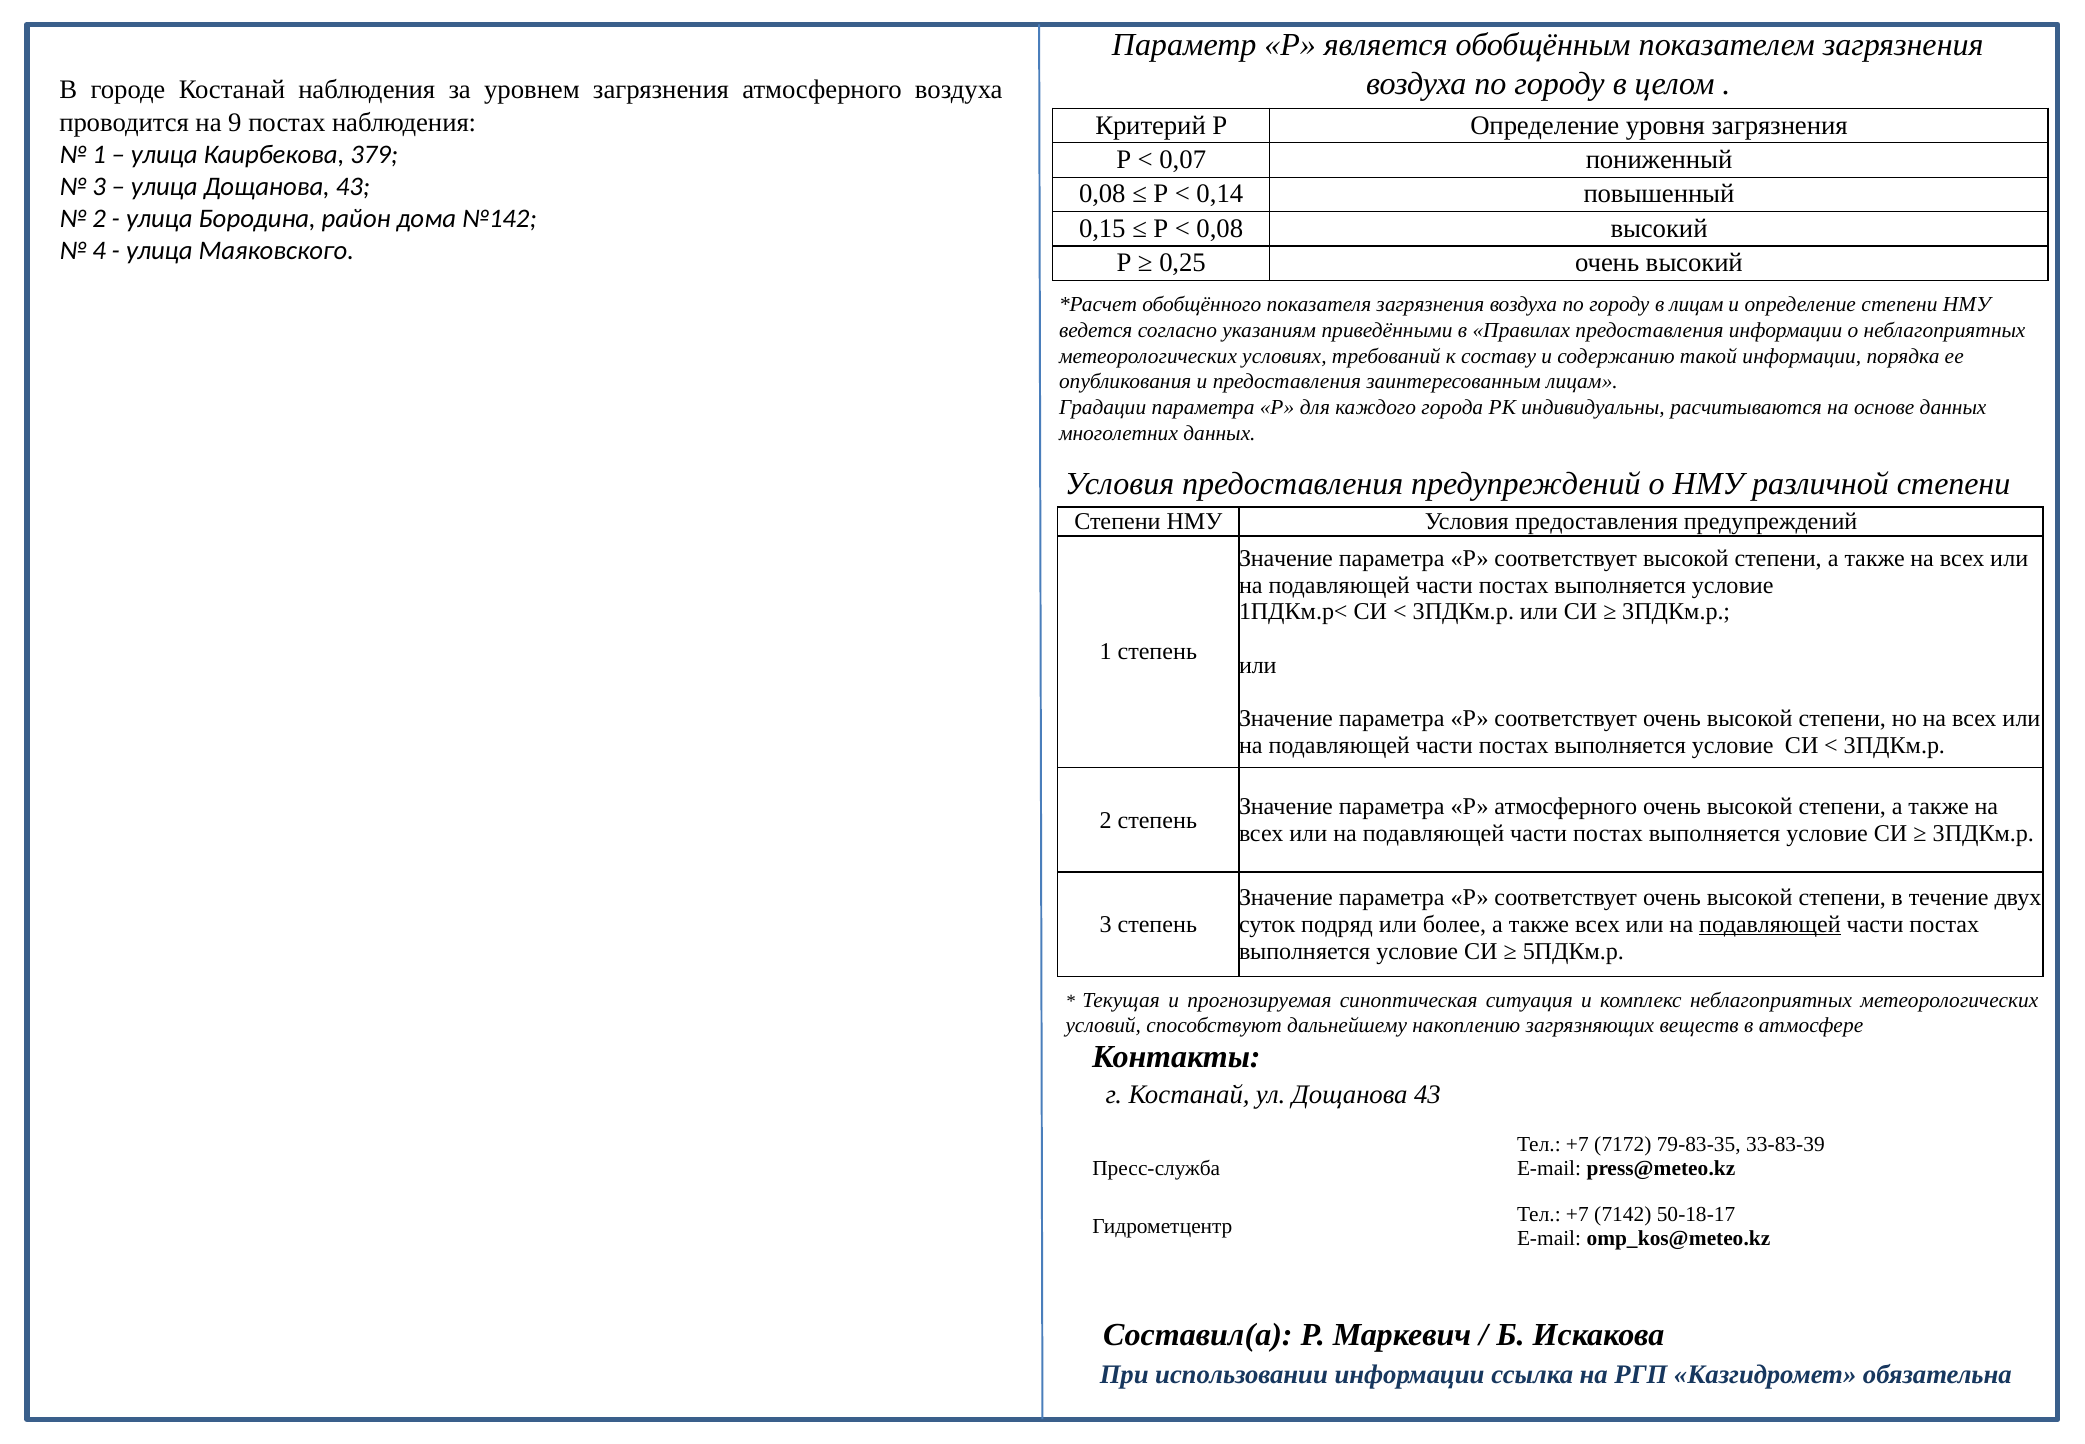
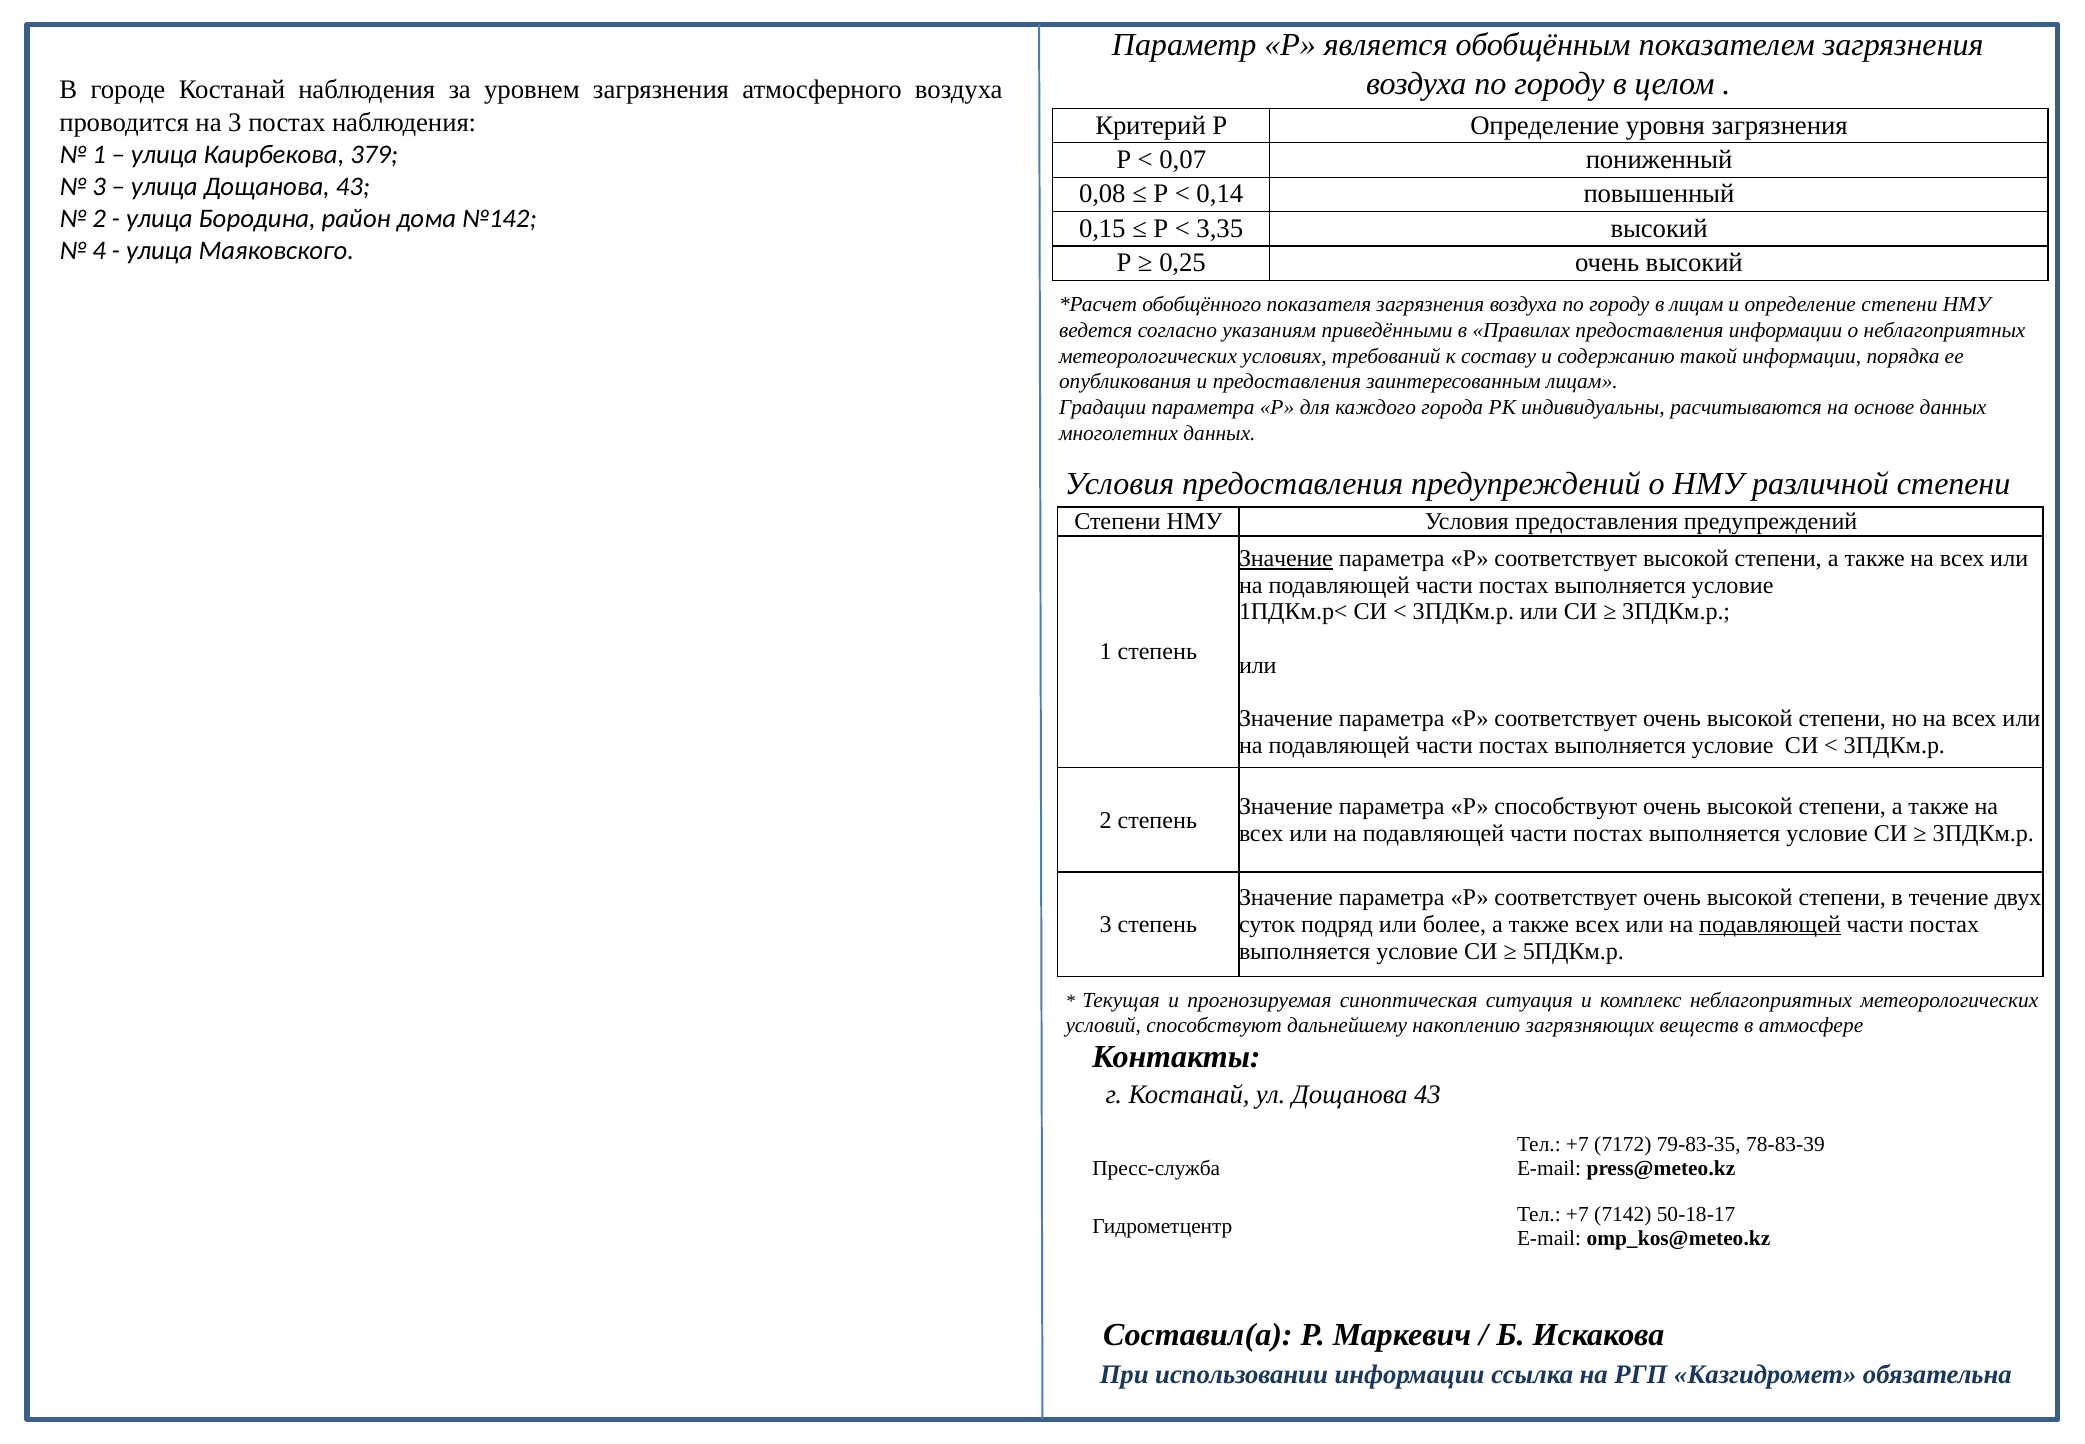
на 9: 9 -> 3
0,08 at (1220, 228): 0,08 -> 3,35
Значение at (1286, 558) underline: none -> present
Р атмосферного: атмосферного -> способствуют
33-83-39: 33-83-39 -> 78-83-39
